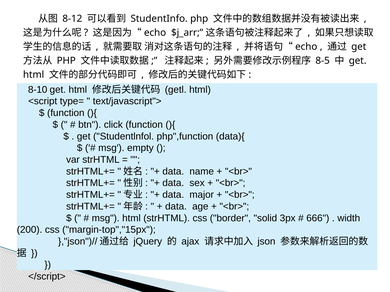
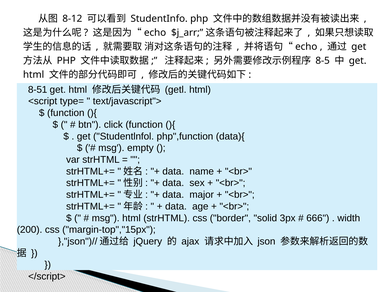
8-10: 8-10 -> 8-51
